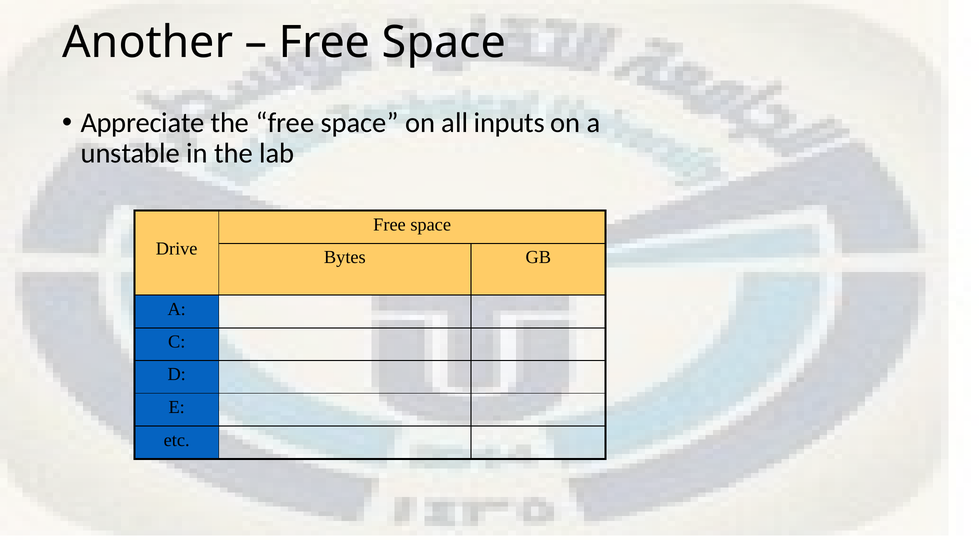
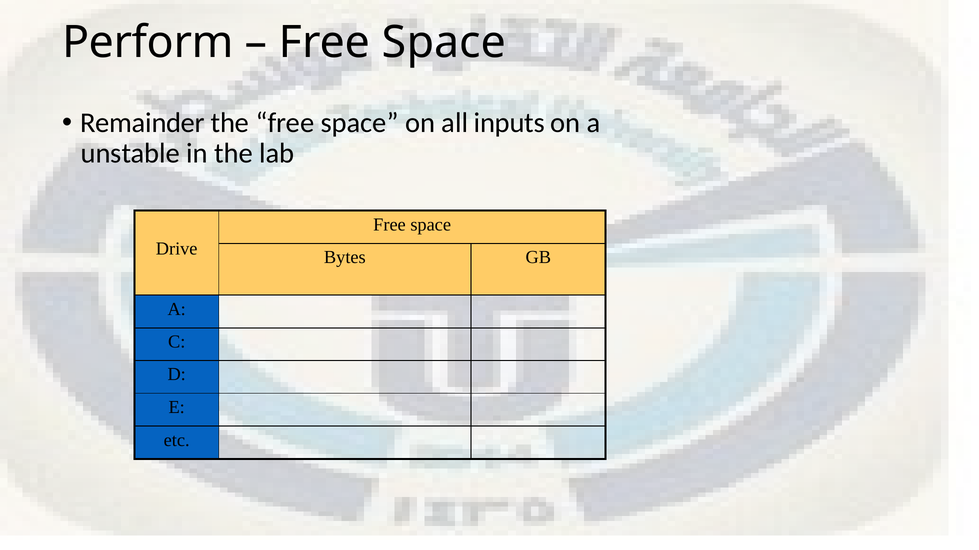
Another: Another -> Perform
Appreciate: Appreciate -> Remainder
